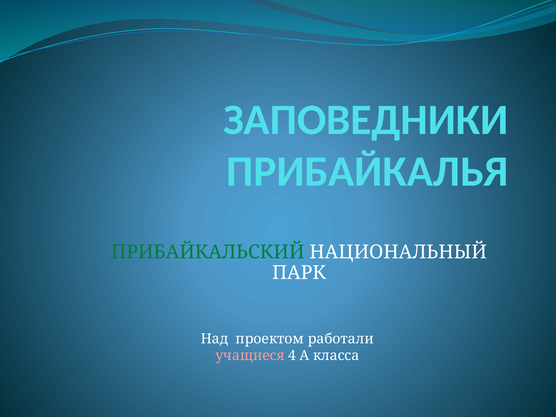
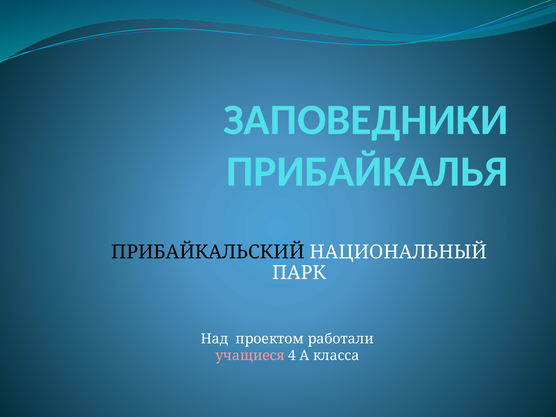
ПРИБАЙКАЛЬСКИЙ colour: green -> black
